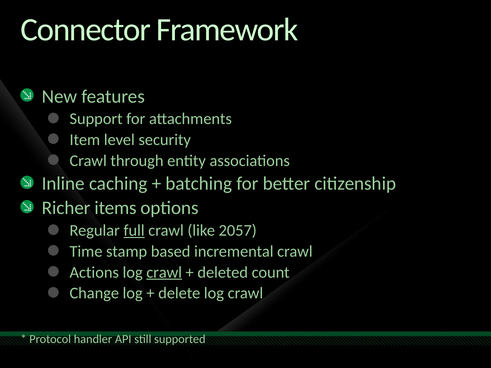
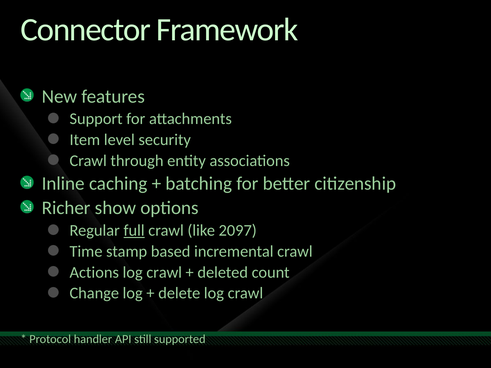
items: items -> show
2057: 2057 -> 2097
crawl at (164, 272) underline: present -> none
